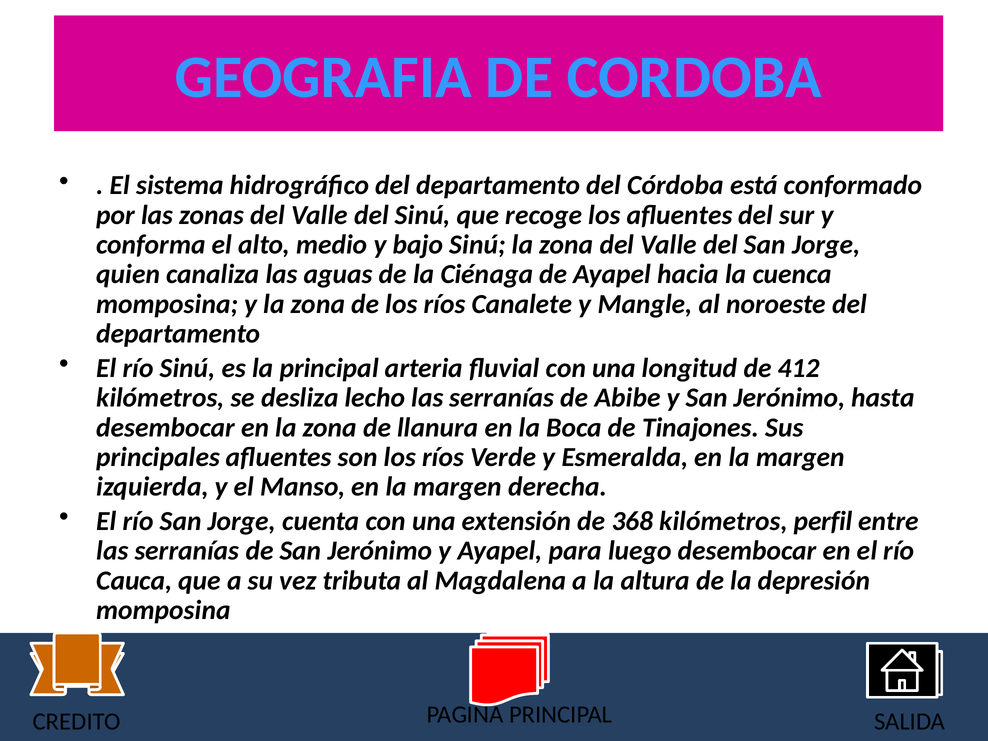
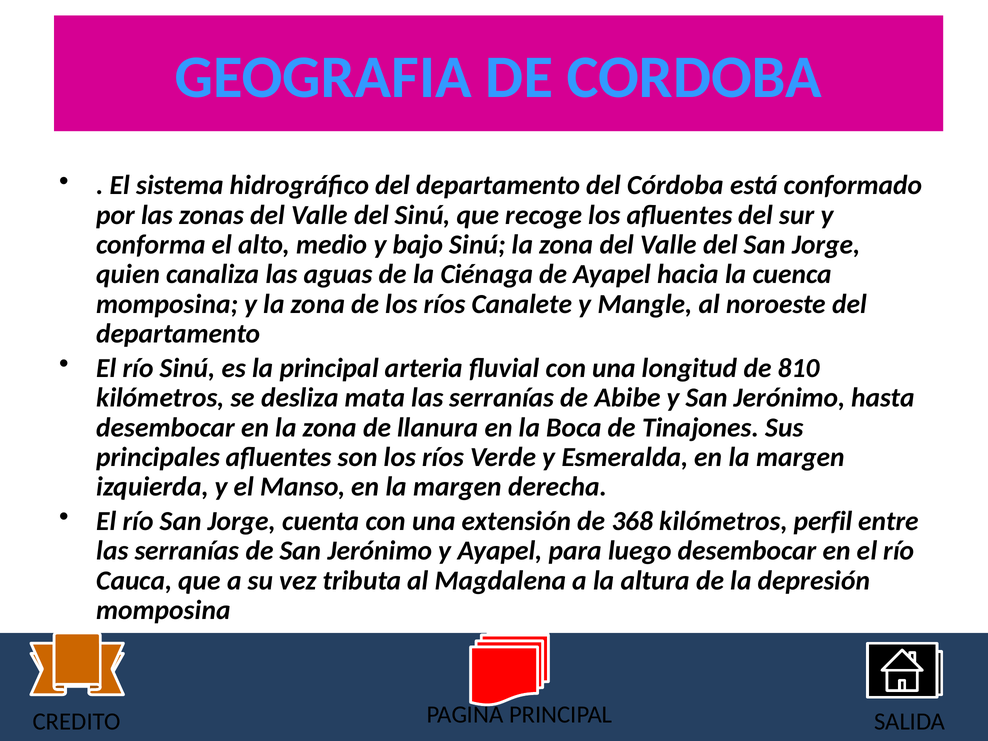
412: 412 -> 810
lecho: lecho -> mata
